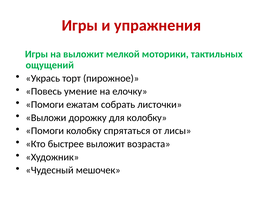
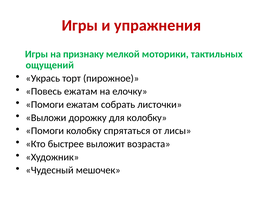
на выложит: выложит -> признаку
Повесь умение: умение -> ежатам
